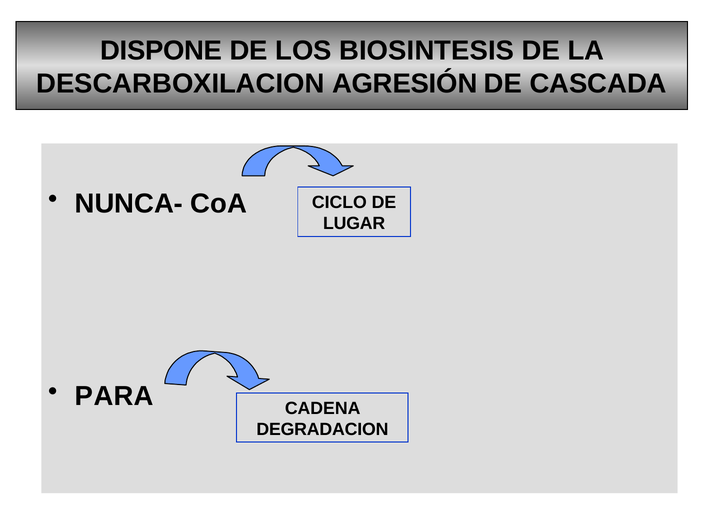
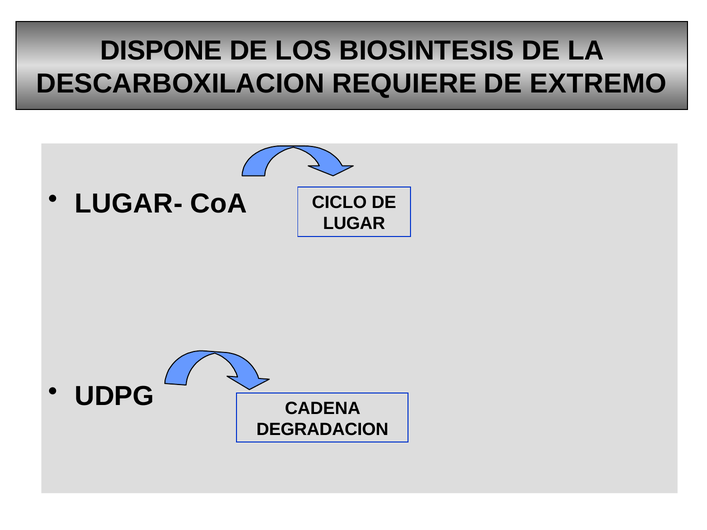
AGRESIÓN: AGRESIÓN -> REQUIERE
CASCADA: CASCADA -> EXTREMO
NUNCA-: NUNCA- -> LUGAR-
PARA: PARA -> UDPG
